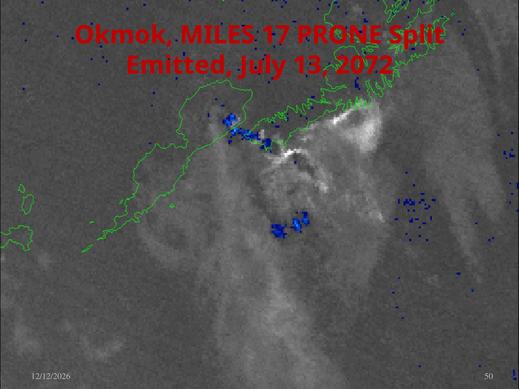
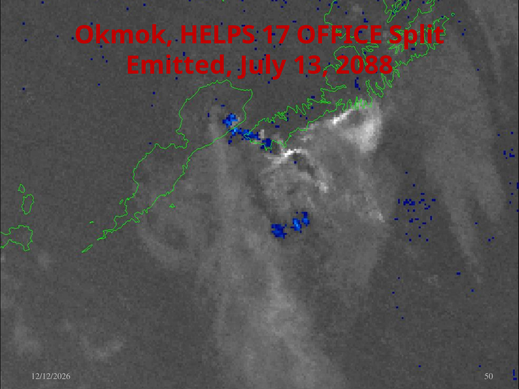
MILES: MILES -> HELPS
PRONE: PRONE -> OFFICE
2072: 2072 -> 2088
